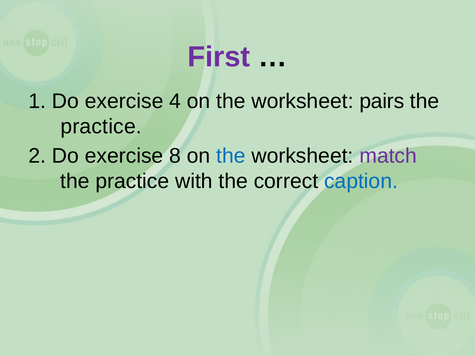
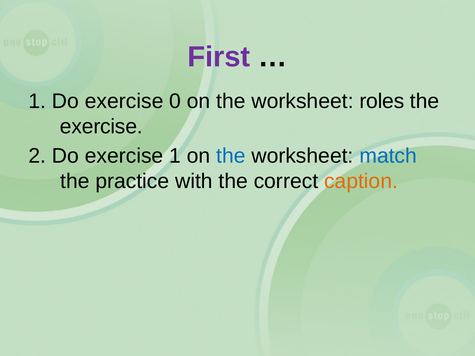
4: 4 -> 0
pairs: pairs -> roles
practice at (101, 126): practice -> exercise
exercise 8: 8 -> 1
match colour: purple -> blue
caption colour: blue -> orange
